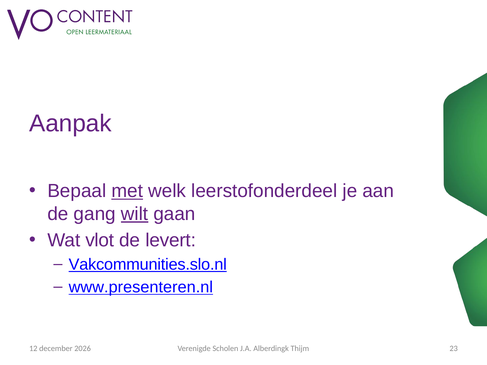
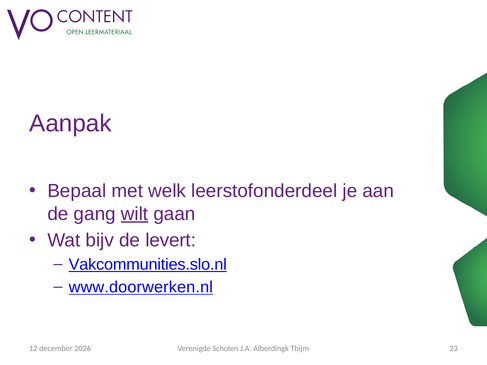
met underline: present -> none
vlot: vlot -> bijv
www.presenteren.nl: www.presenteren.nl -> www.doorwerken.nl
